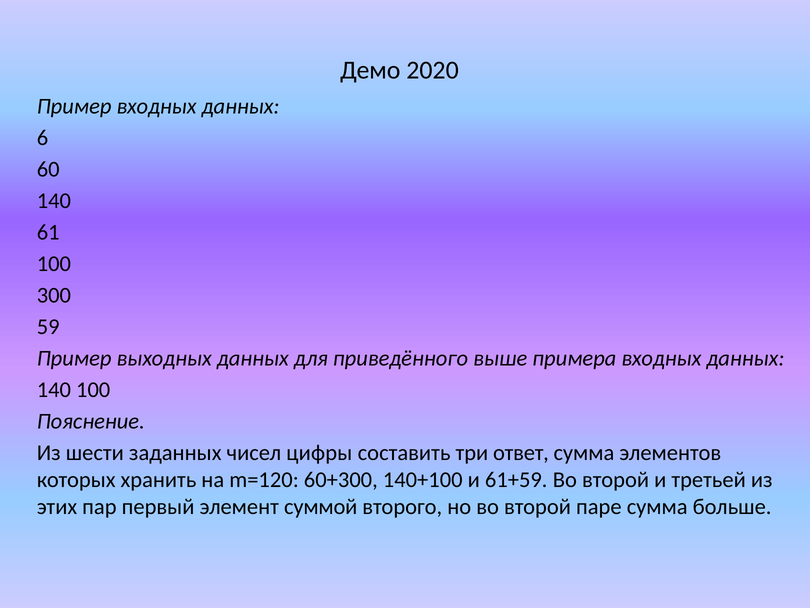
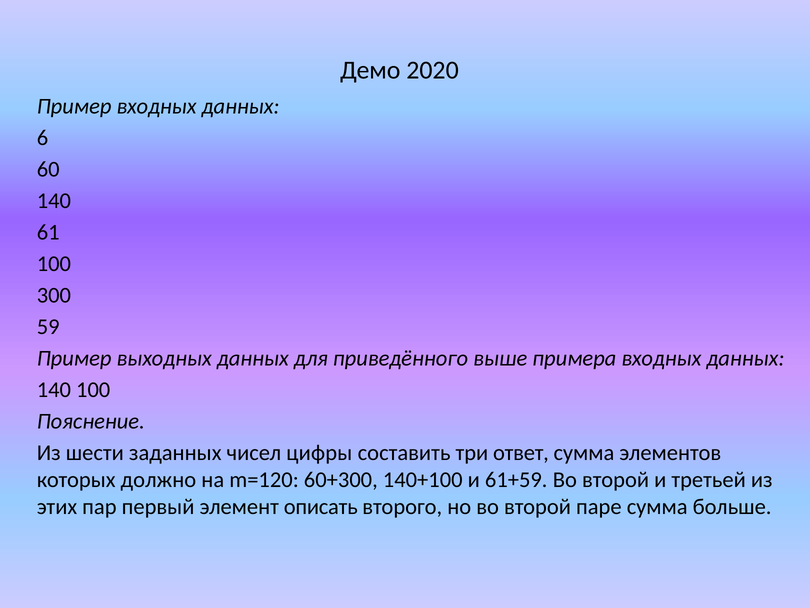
хранить: хранить -> должно
суммой: суммой -> описать
